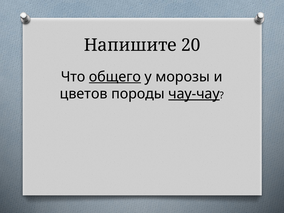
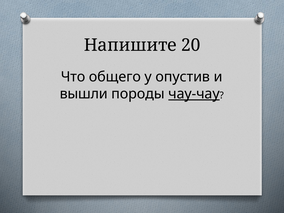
общего underline: present -> none
морозы: морозы -> опустив
цветов: цветов -> вышли
